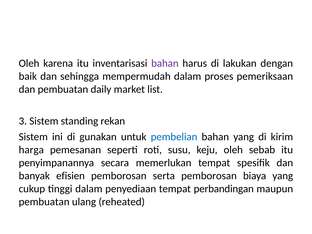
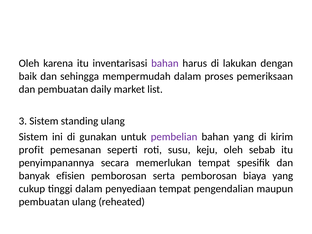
standing rekan: rekan -> ulang
pembelian colour: blue -> purple
harga: harga -> profit
perbandingan: perbandingan -> pengendalian
